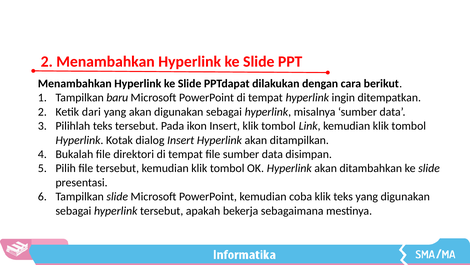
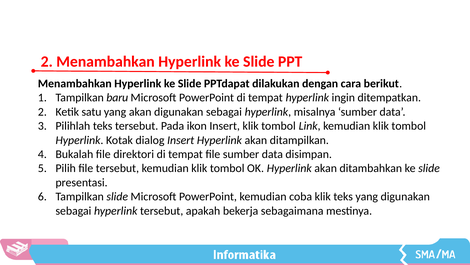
dari: dari -> satu
